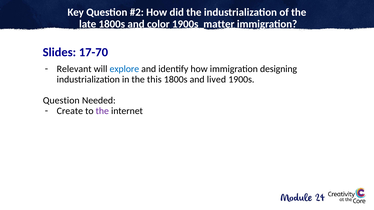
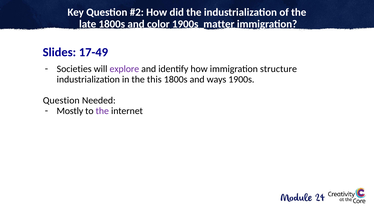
17-70: 17-70 -> 17-49
Relevant: Relevant -> Societies
explore colour: blue -> purple
designing: designing -> structure
lived: lived -> ways
Create: Create -> Mostly
